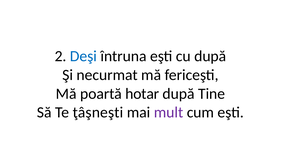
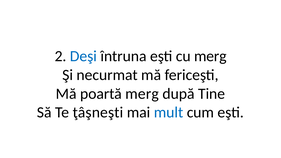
cu după: după -> merg
poartă hotar: hotar -> merg
mult colour: purple -> blue
